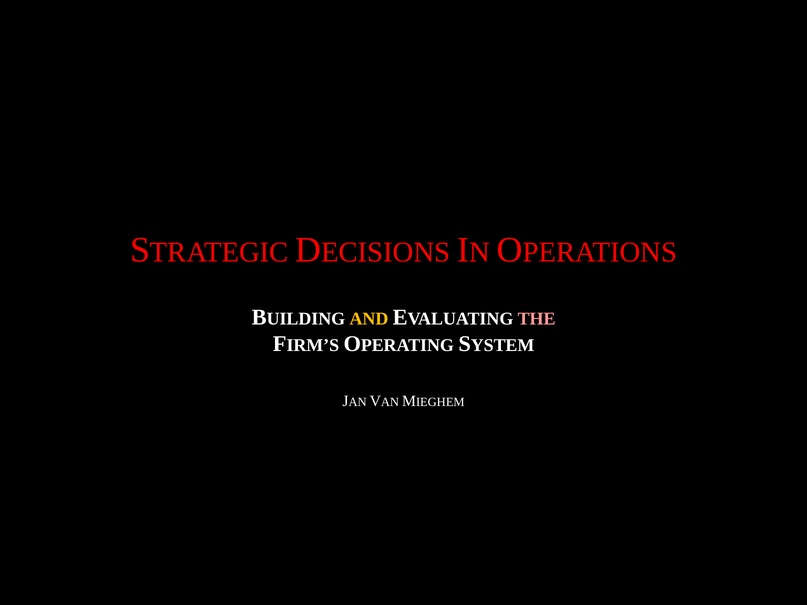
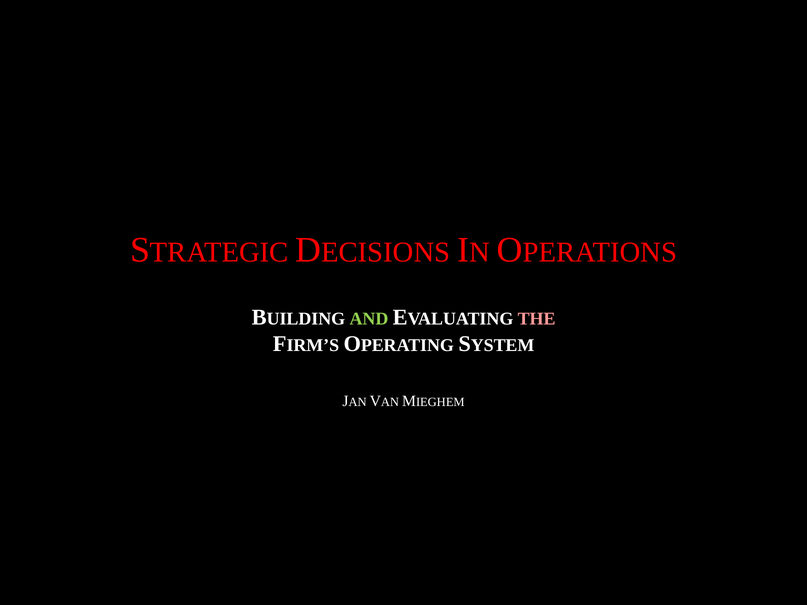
AND colour: yellow -> light green
